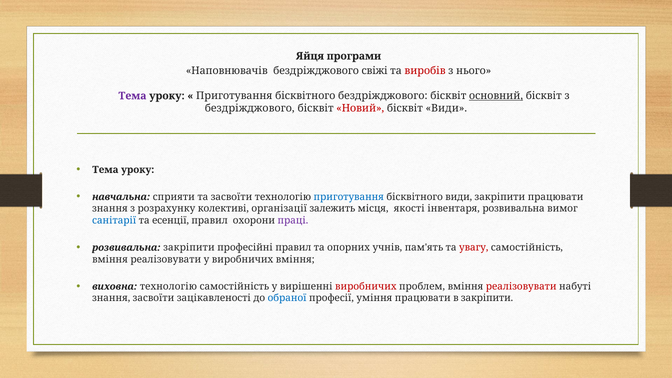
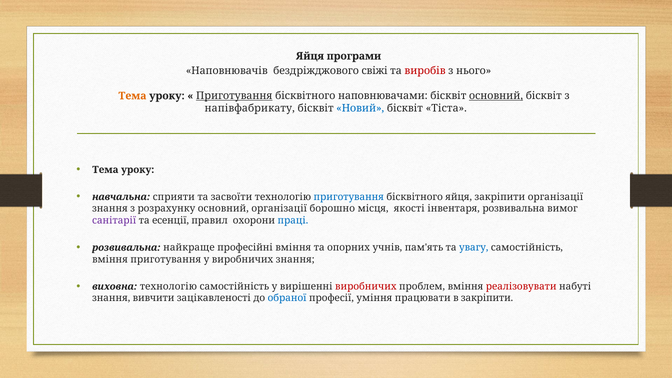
Тема at (132, 96) colour: purple -> orange
Приготування at (234, 96) underline: none -> present
бісквітного бездріжджового: бездріжджового -> наповнювачами
бездріжджового at (250, 108): бездріжджового -> напівфабрикату
Новий colour: red -> blue
бісквіт Види: Види -> Тіста
бісквітного види: види -> яйця
закріпити працювати: працювати -> організації
розрахунку колективі: колективі -> основний
залежить: залежить -> борошно
санітарії colour: blue -> purple
праці colour: purple -> blue
розвивальна закріпити: закріпити -> найкраще
професійні правил: правил -> вміння
увагу colour: red -> blue
реалізовувати at (166, 259): реалізовувати -> приготування
виробничих вміння: вміння -> знання
знання засвоїти: засвоїти -> вивчити
